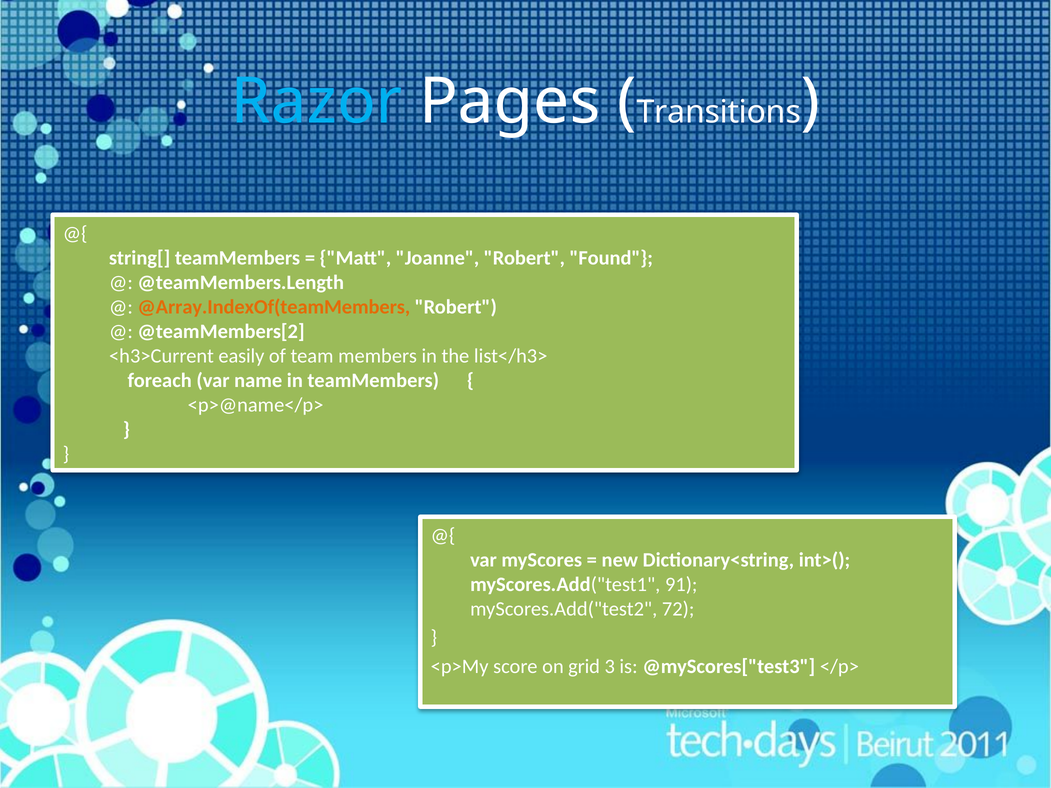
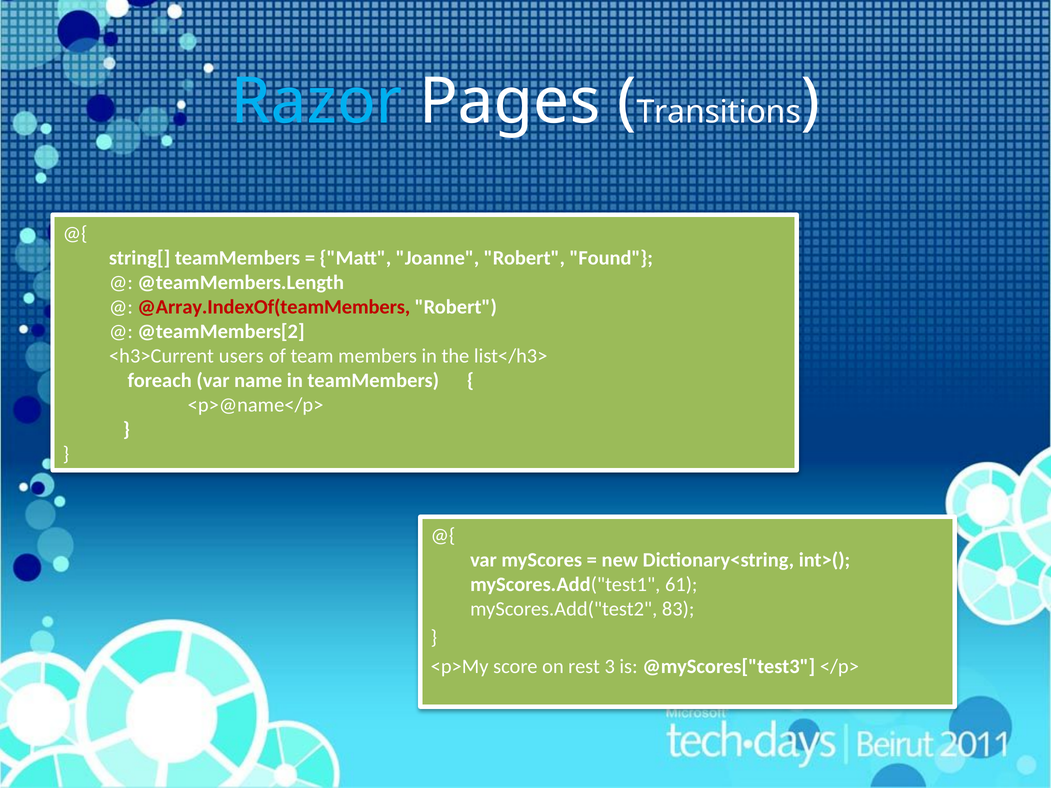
@Array.IndexOf(teamMembers colour: orange -> red
easily: easily -> users
91: 91 -> 61
72: 72 -> 83
grid: grid -> rest
